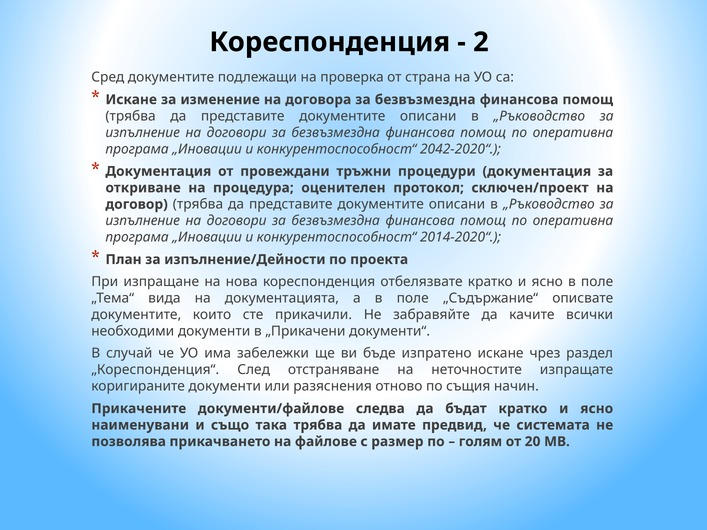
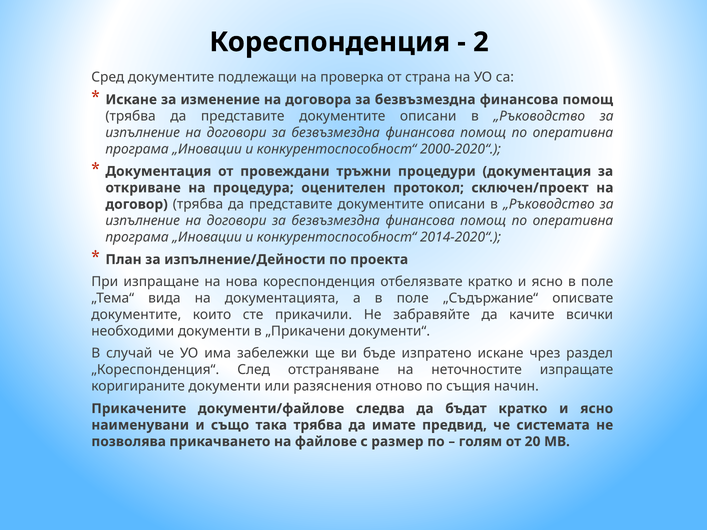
2042-2020“: 2042-2020“ -> 2000-2020“
